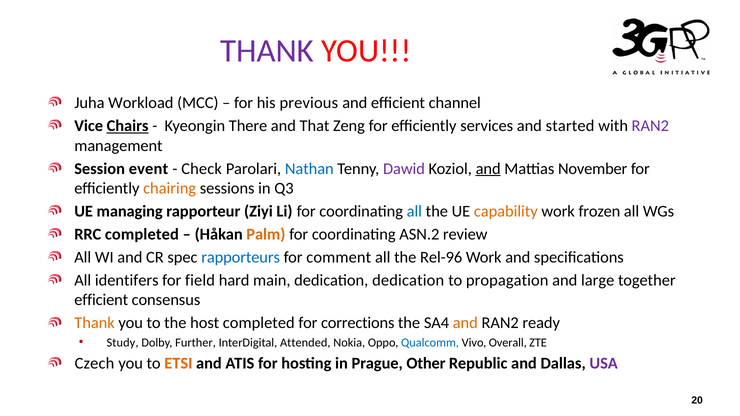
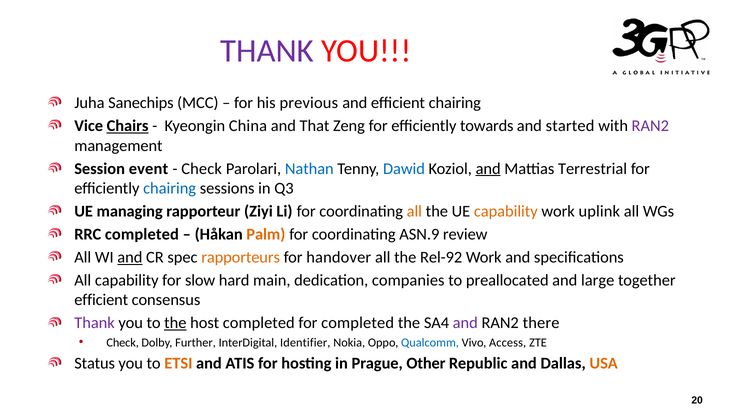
Workload: Workload -> Sanechips
efficient channel: channel -> chairing
There: There -> China
services: services -> towards
Dawid colour: purple -> blue
November: November -> Terrestrial
chairing at (170, 188) colour: orange -> blue
all at (414, 211) colour: blue -> orange
frozen: frozen -> uplink
ASN.2: ASN.2 -> ASN.9
and at (130, 257) underline: none -> present
rapporteurs colour: blue -> orange
comment: comment -> handover
Rel-96: Rel-96 -> Rel-92
All identifers: identifers -> capability
field: field -> slow
dedication dedication: dedication -> companies
propagation: propagation -> preallocated
Thank at (95, 323) colour: orange -> purple
the at (175, 323) underline: none -> present
for corrections: corrections -> completed
and at (465, 323) colour: orange -> purple
ready: ready -> there
Study at (123, 343): Study -> Check
Attended: Attended -> Identifier
Overall: Overall -> Access
Czech: Czech -> Status
USA colour: purple -> orange
